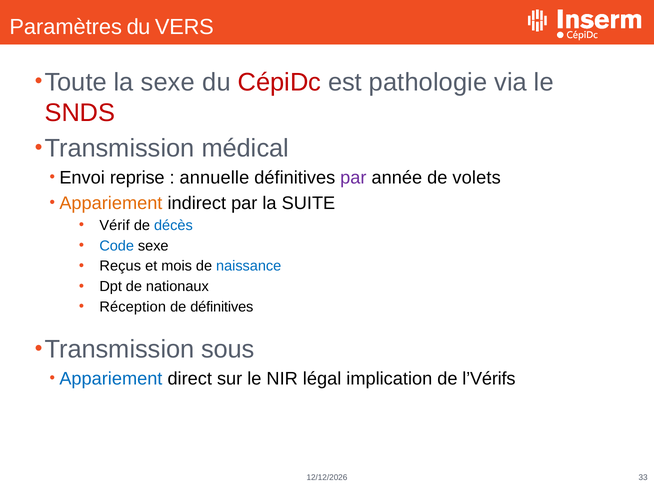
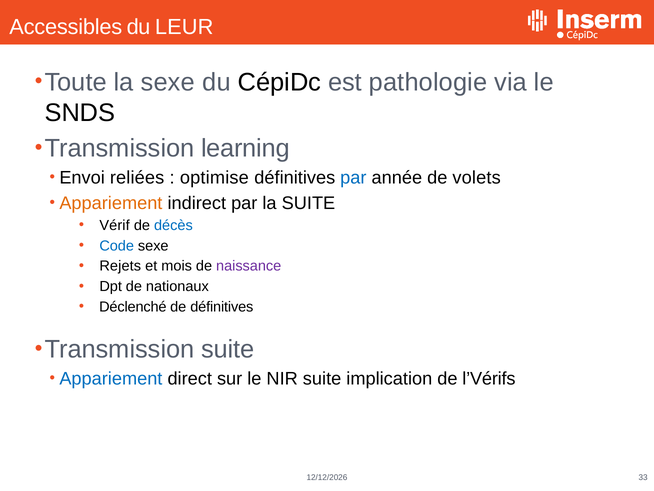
Paramètres: Paramètres -> Accessibles
VERS: VERS -> LEUR
CépiDc colour: red -> black
SNDS colour: red -> black
médical: médical -> learning
reprise: reprise -> reliées
annuelle: annuelle -> optimise
par at (353, 178) colour: purple -> blue
Reçus: Reçus -> Rejets
naissance colour: blue -> purple
Réception: Réception -> Déclenché
Transmission sous: sous -> suite
NIR légal: légal -> suite
